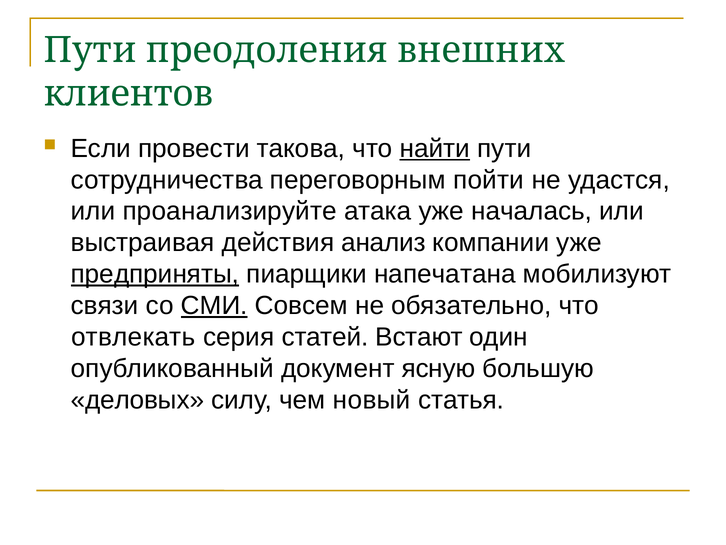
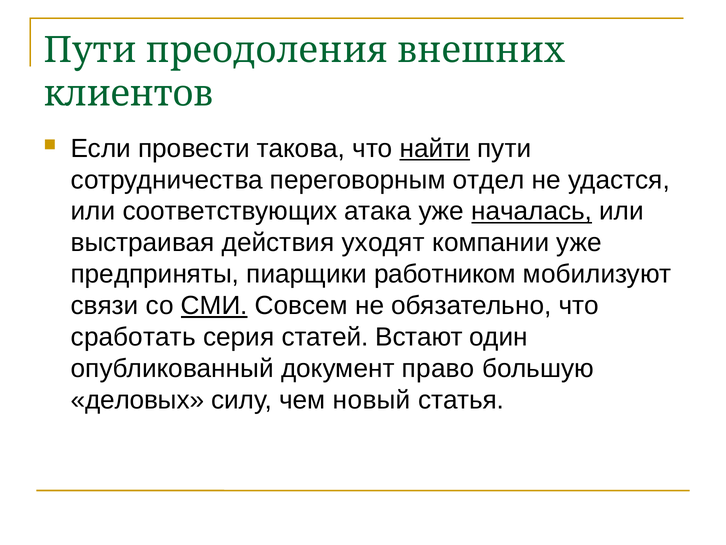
пойти: пойти -> отдел
проанализируйте: проанализируйте -> соответствующих
началась underline: none -> present
анализ: анализ -> уходят
предприняты underline: present -> none
напечатана: напечатана -> работником
отвлекать: отвлекать -> сработать
ясную: ясную -> право
